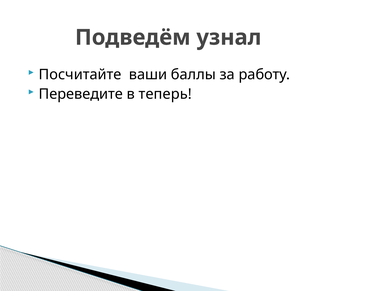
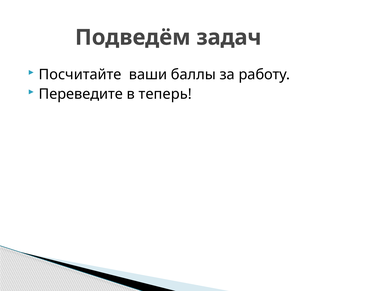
узнал: узнал -> задач
